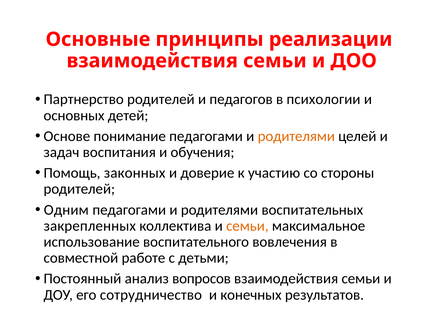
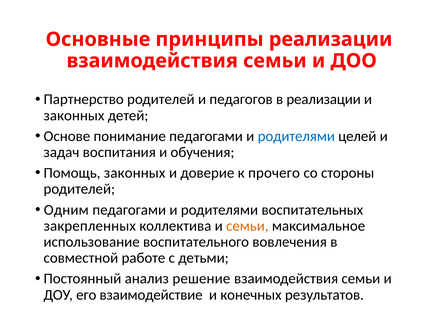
в психологии: психологии -> реализации
основных at (74, 116): основных -> законных
родителями at (296, 136) colour: orange -> blue
участию: участию -> прочего
вопросов: вопросов -> решение
сотрудничество: сотрудничество -> взаимодействие
